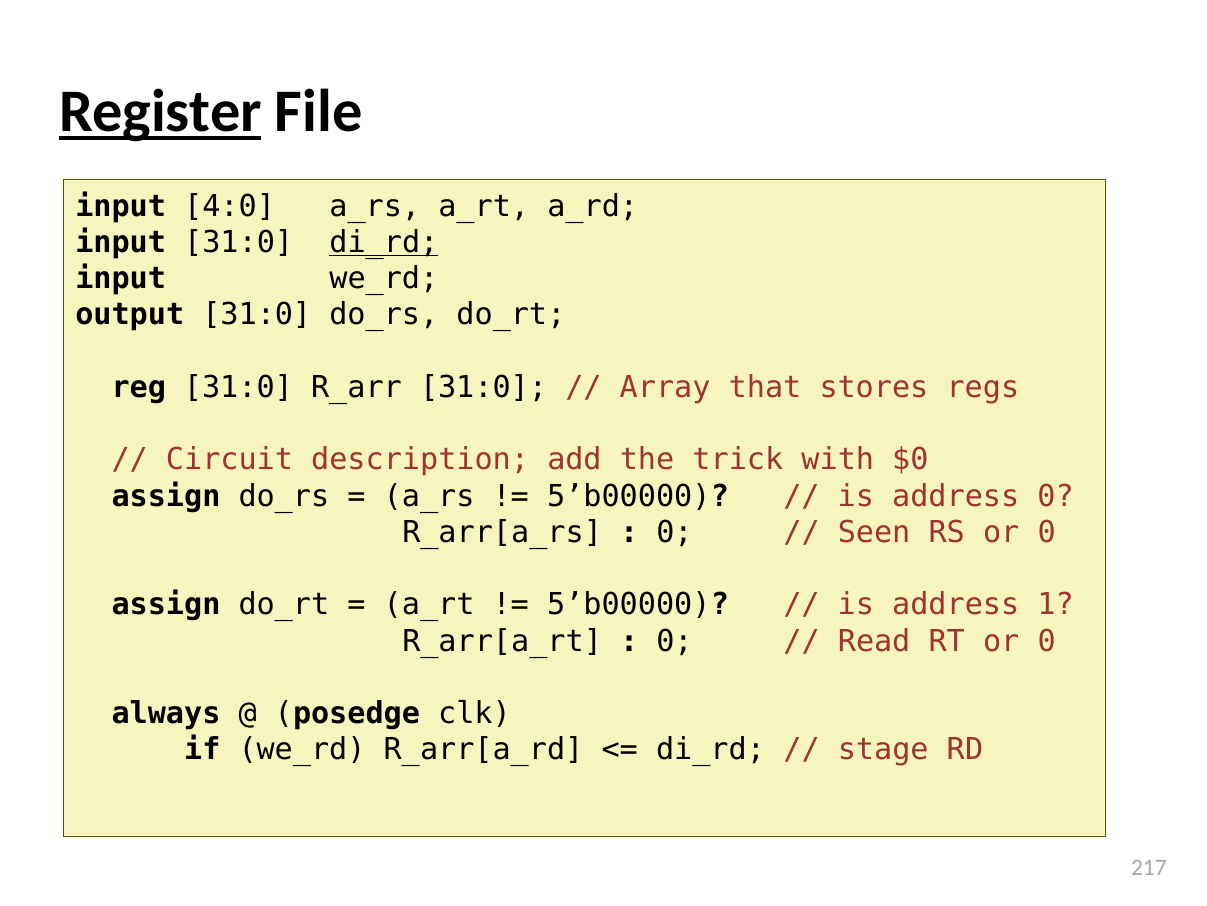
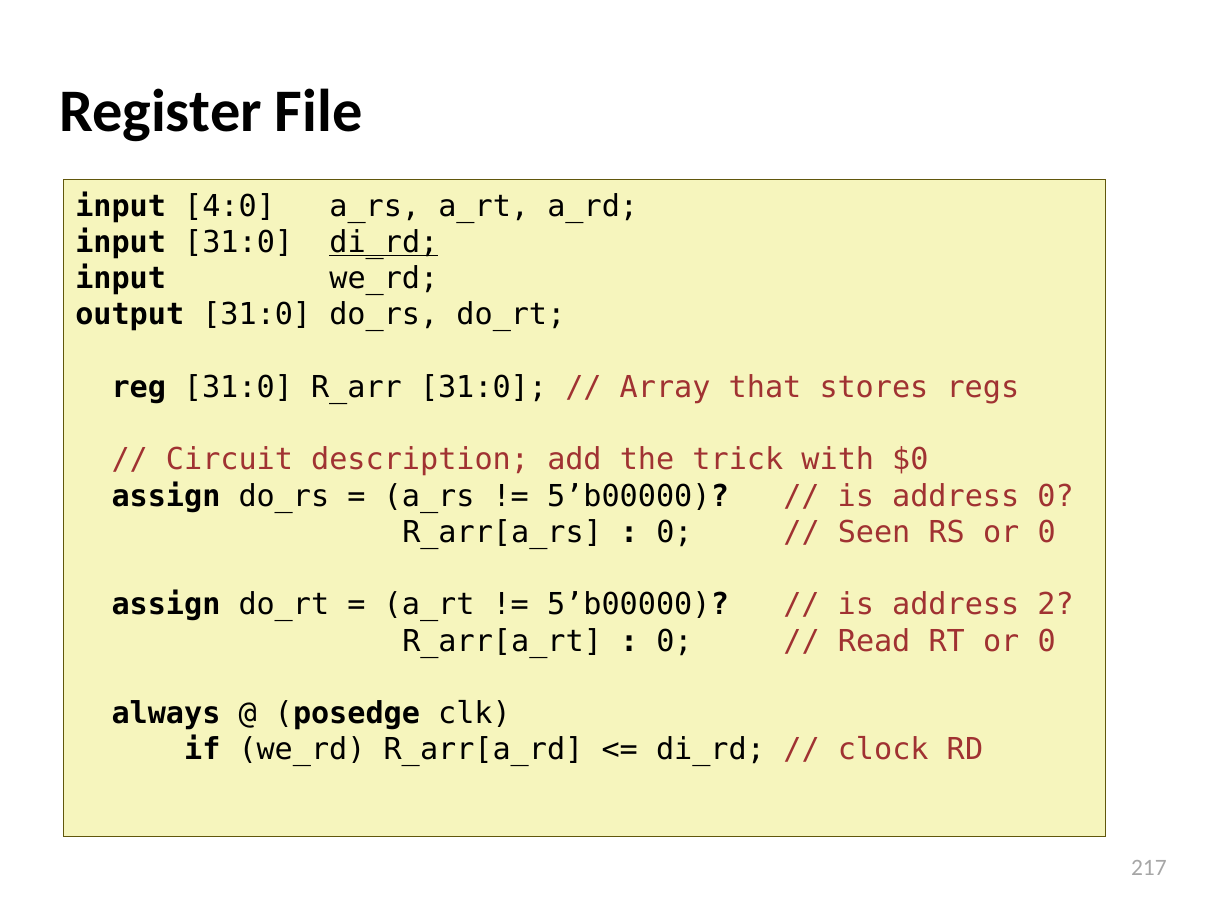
Register underline: present -> none
1: 1 -> 2
stage: stage -> clock
